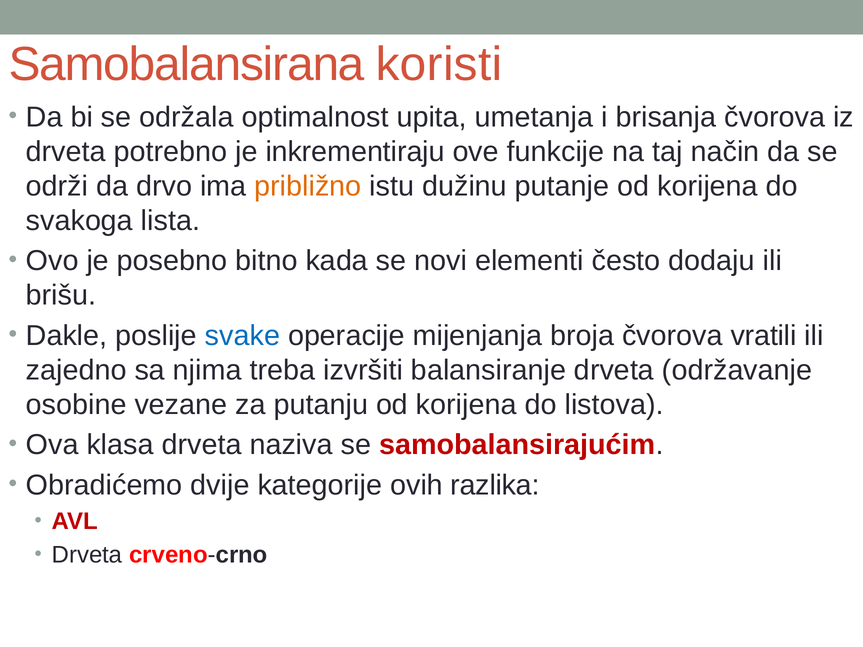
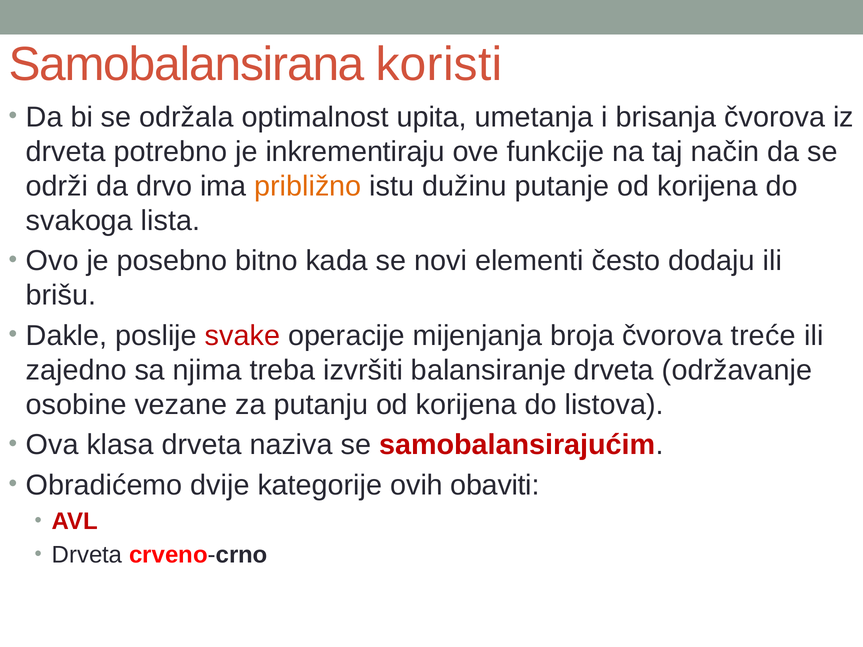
svake colour: blue -> red
vratili: vratili -> treće
razlika: razlika -> obaviti
